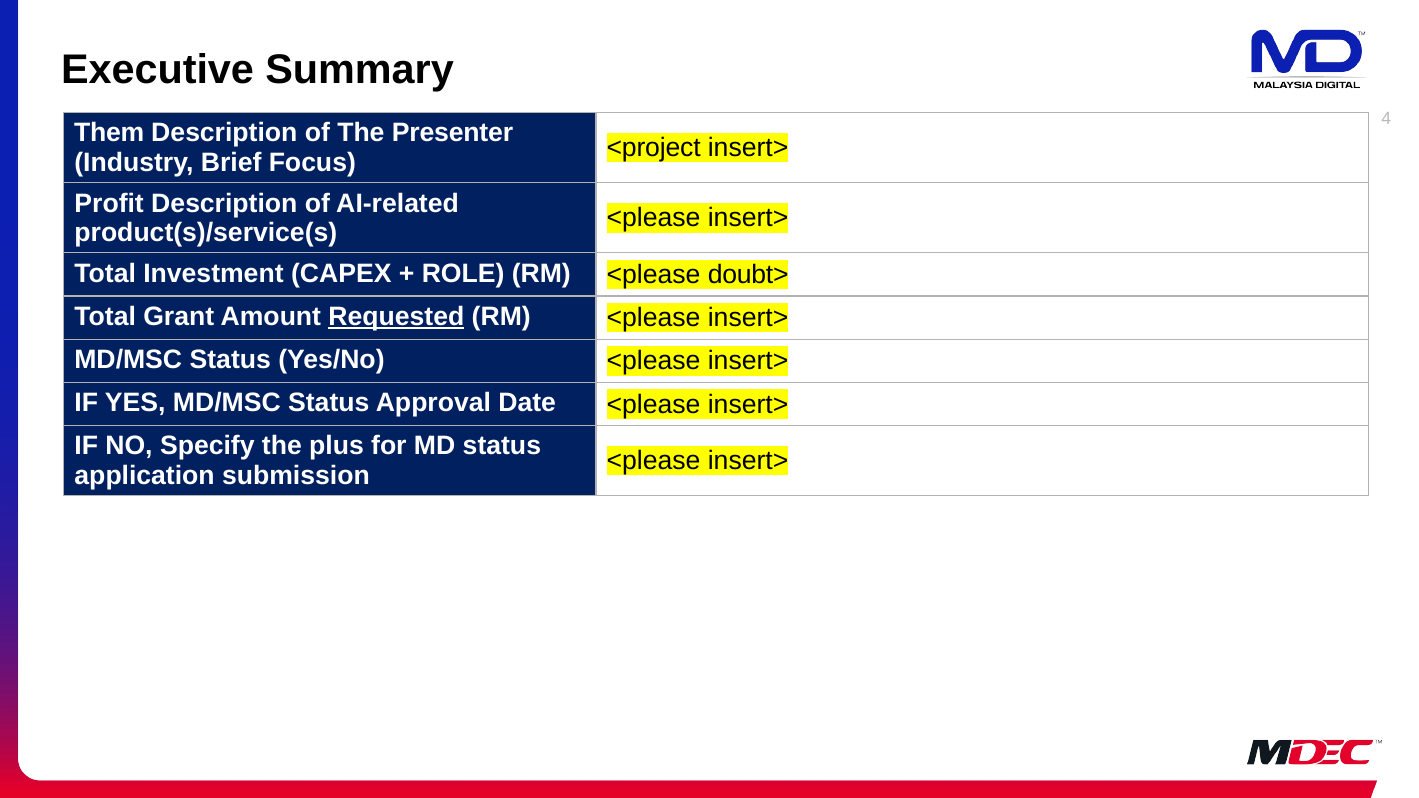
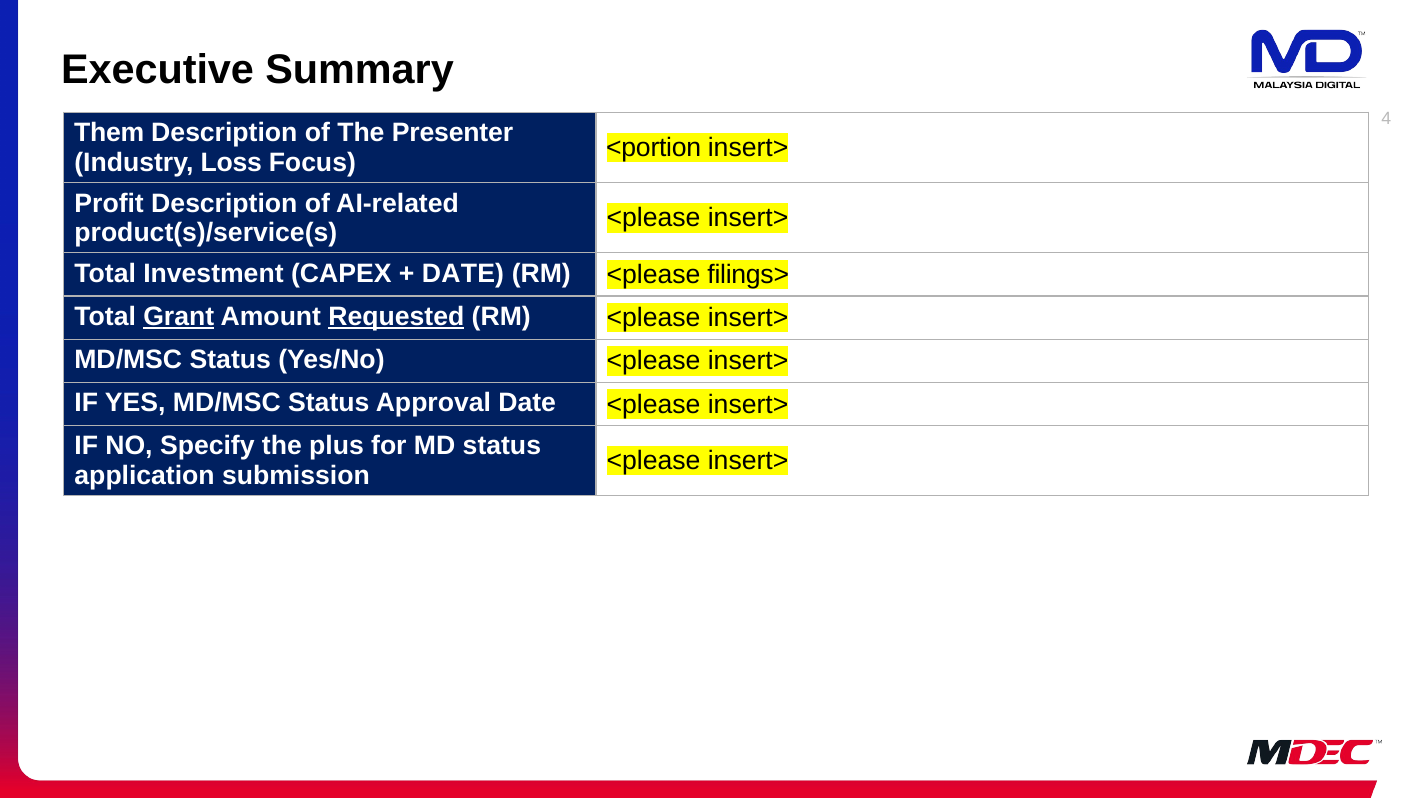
<project: <project -> <portion
Brief: Brief -> Loss
ROLE at (463, 274): ROLE -> DATE
doubt>: doubt> -> filings>
Grant underline: none -> present
